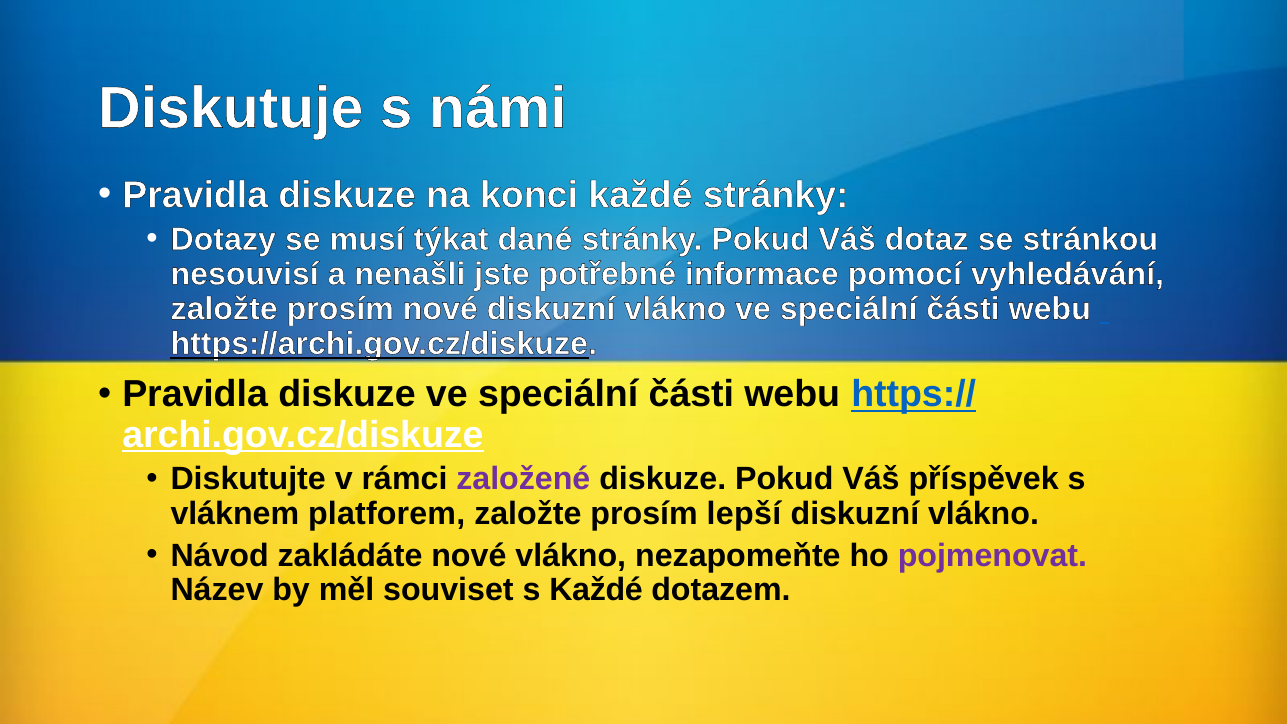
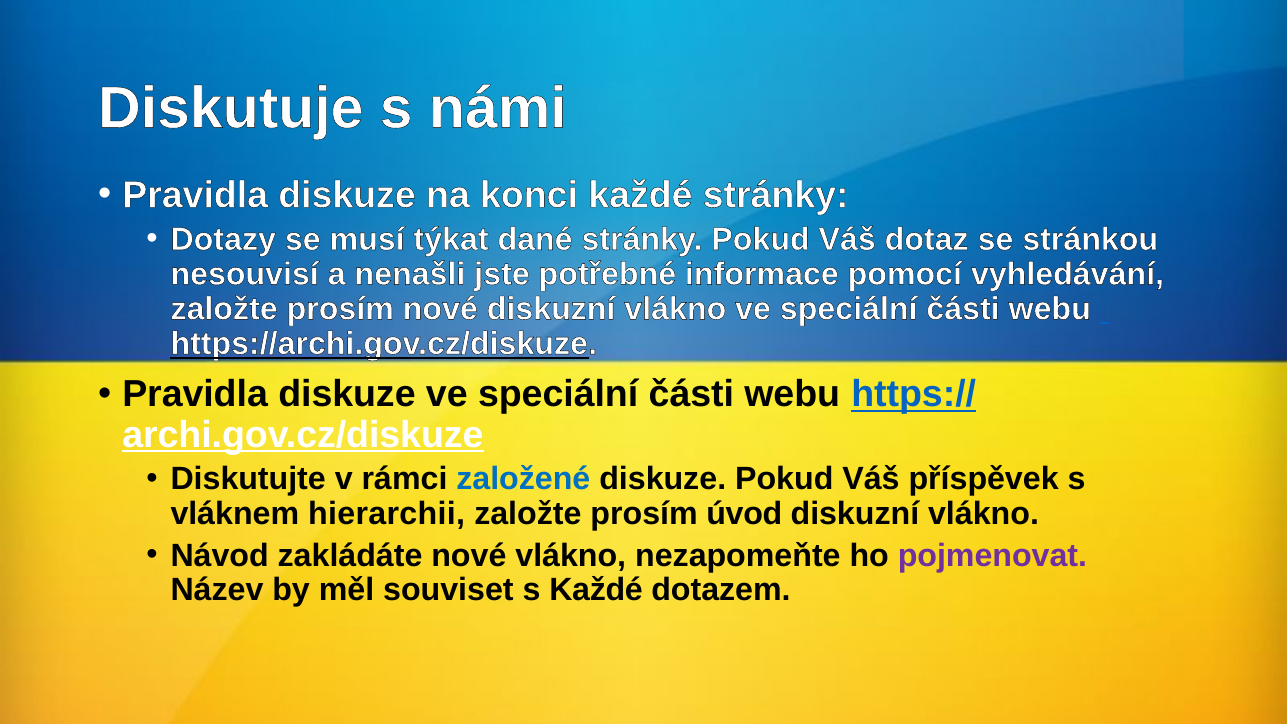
založené colour: purple -> blue
platforem: platforem -> hierarchii
lepší: lepší -> úvod
